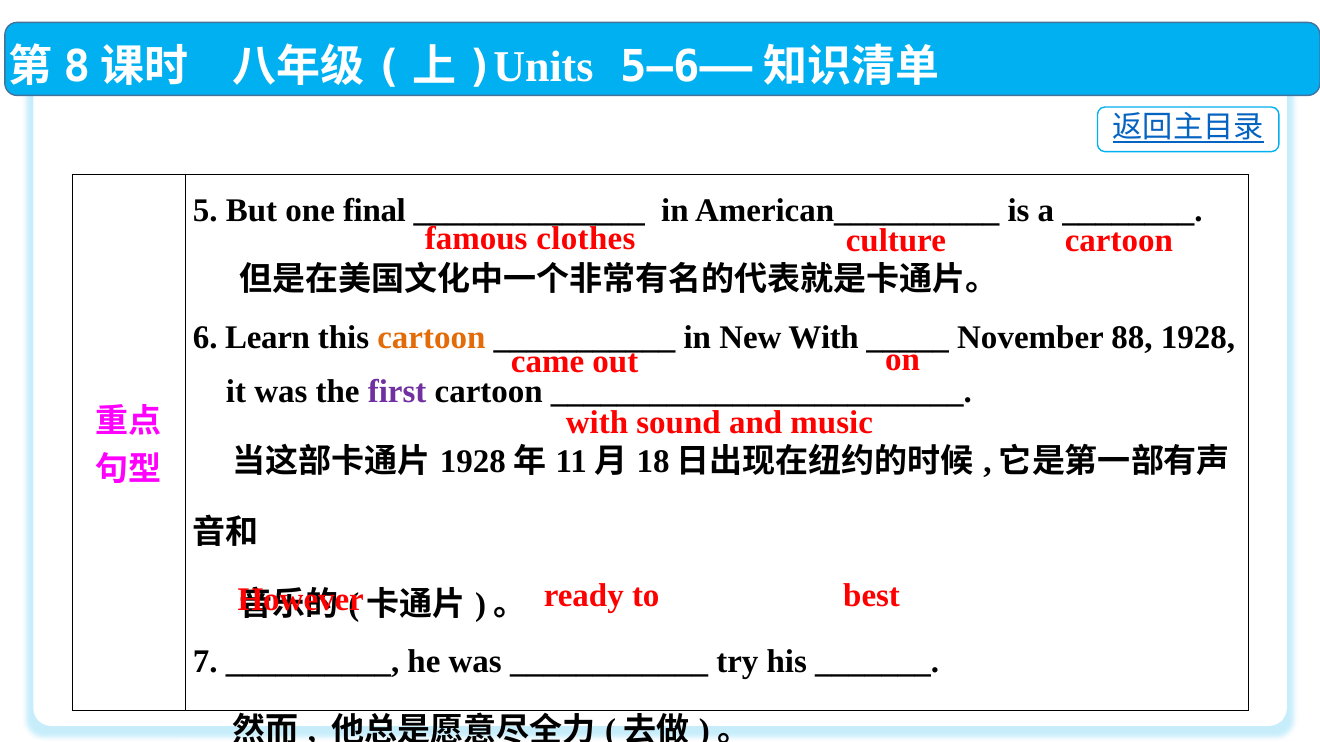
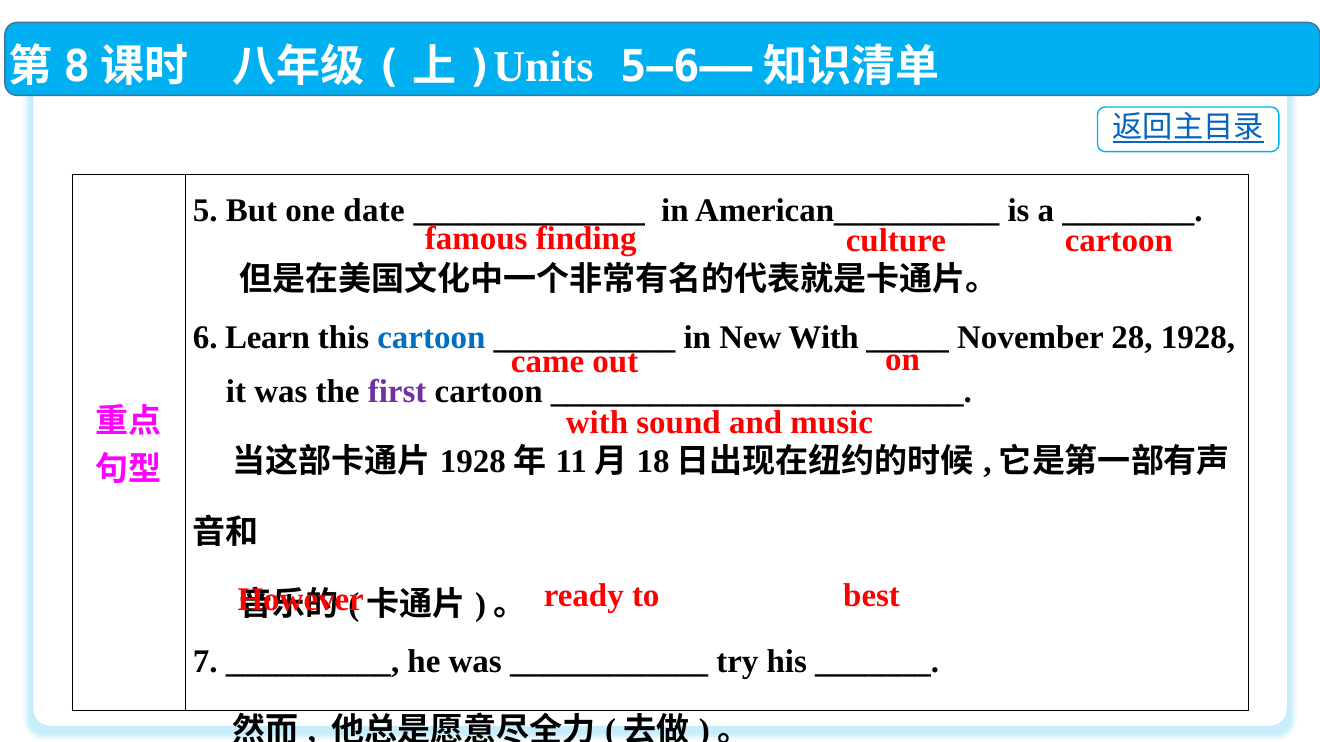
final: final -> date
clothes: clothes -> finding
cartoon at (431, 337) colour: orange -> blue
88: 88 -> 28
